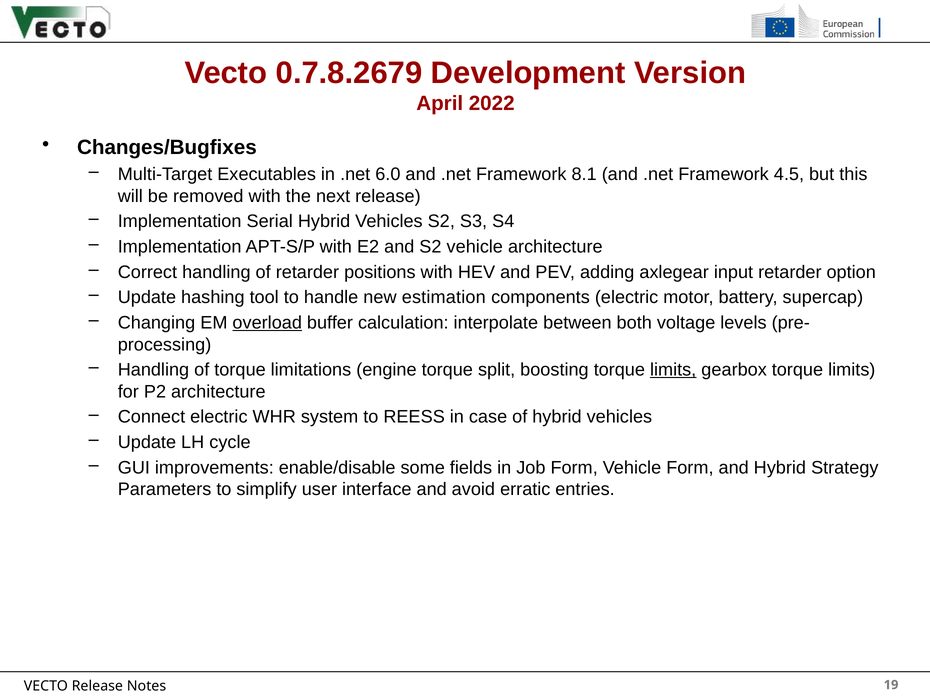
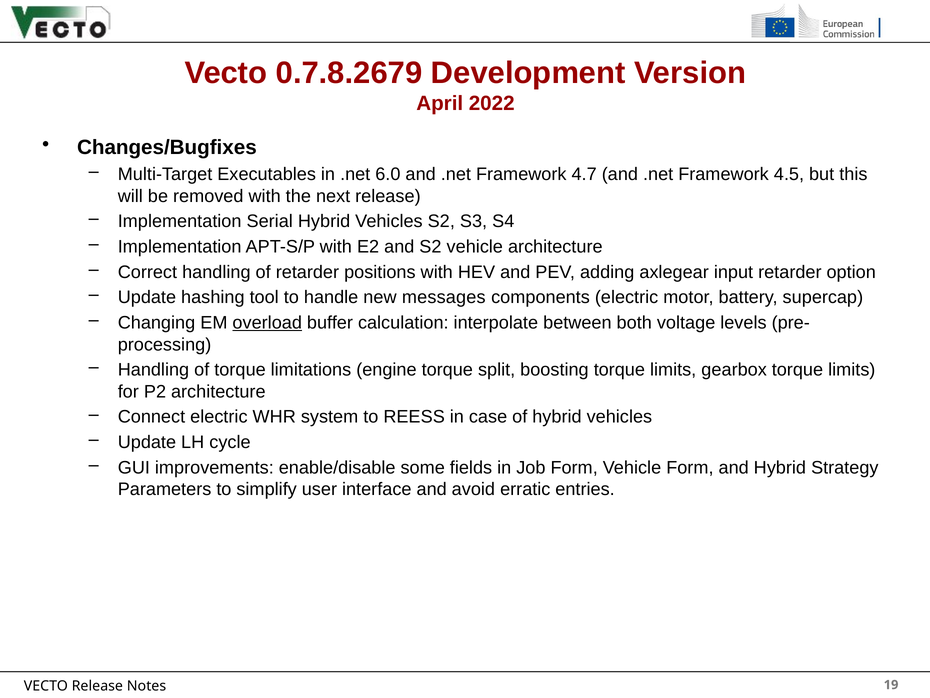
8.1: 8.1 -> 4.7
estimation: estimation -> messages
limits at (673, 370) underline: present -> none
